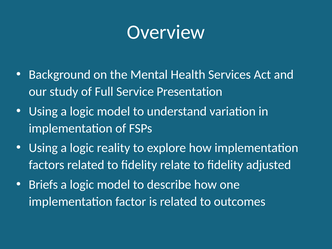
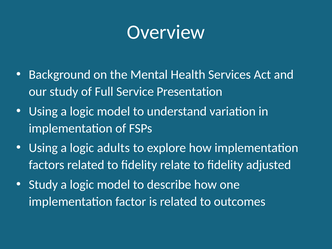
reality: reality -> adults
Briefs at (43, 185): Briefs -> Study
